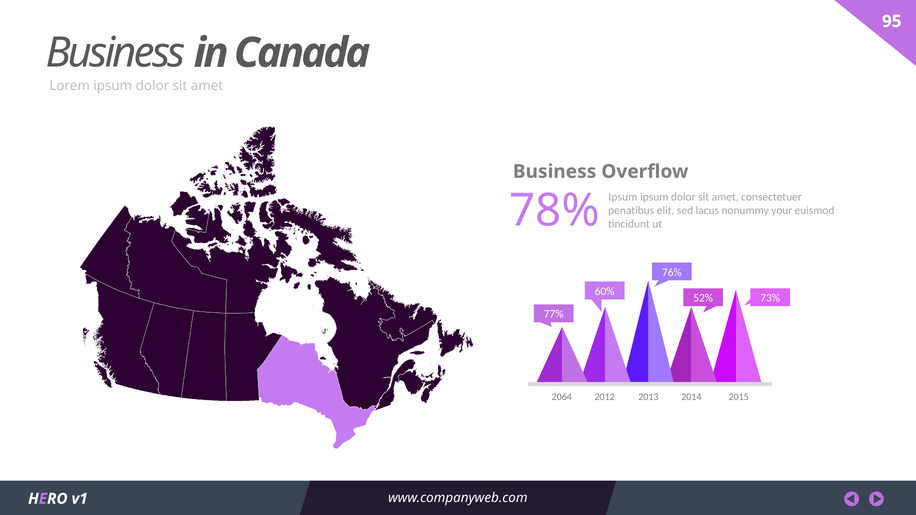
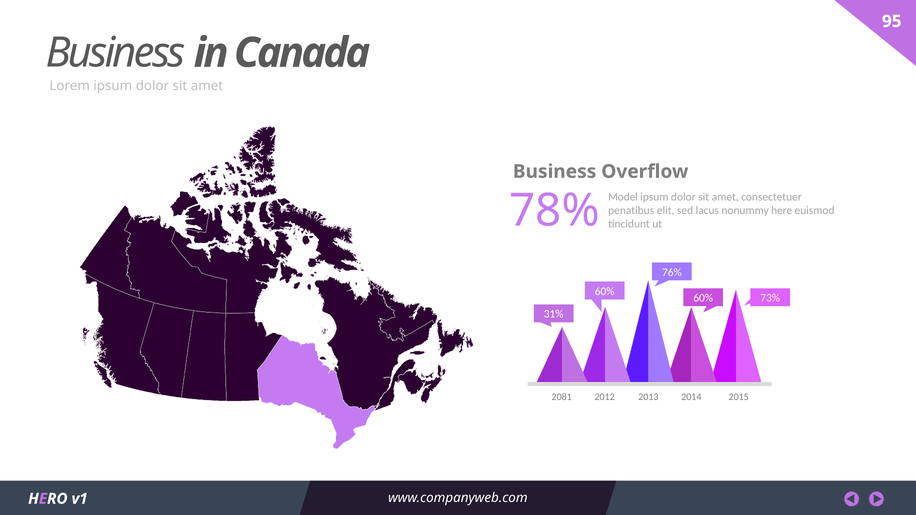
Ipsum at (623, 197): Ipsum -> Model
your: your -> here
52% at (703, 298): 52% -> 60%
77%: 77% -> 31%
2064: 2064 -> 2081
